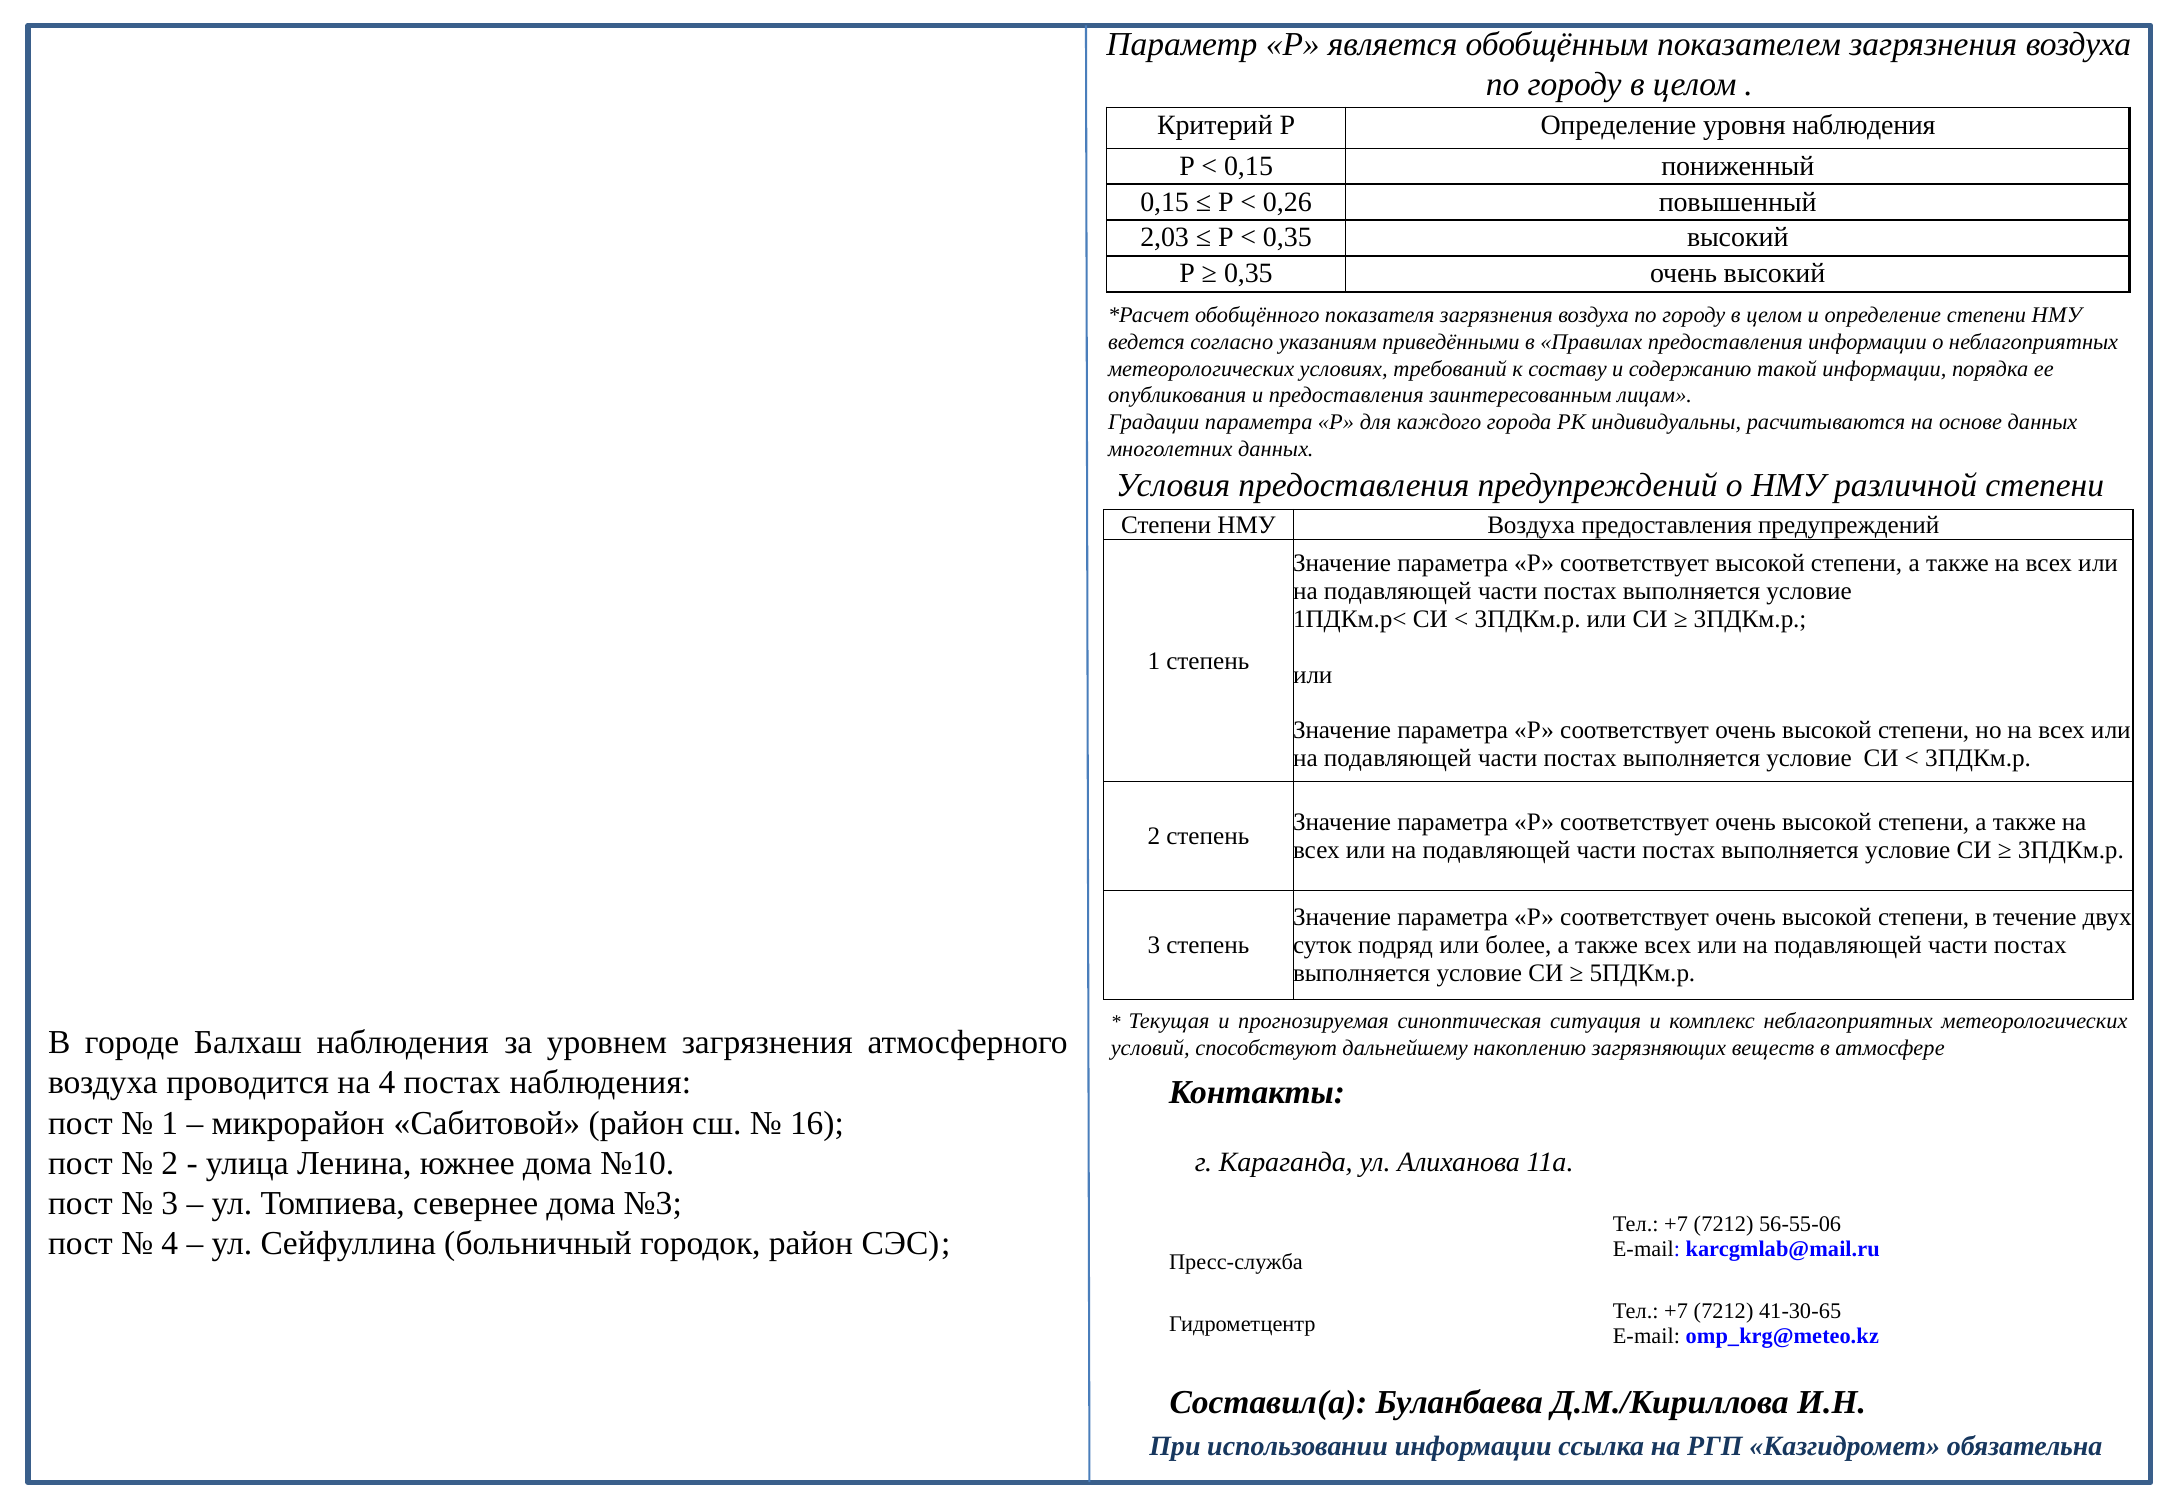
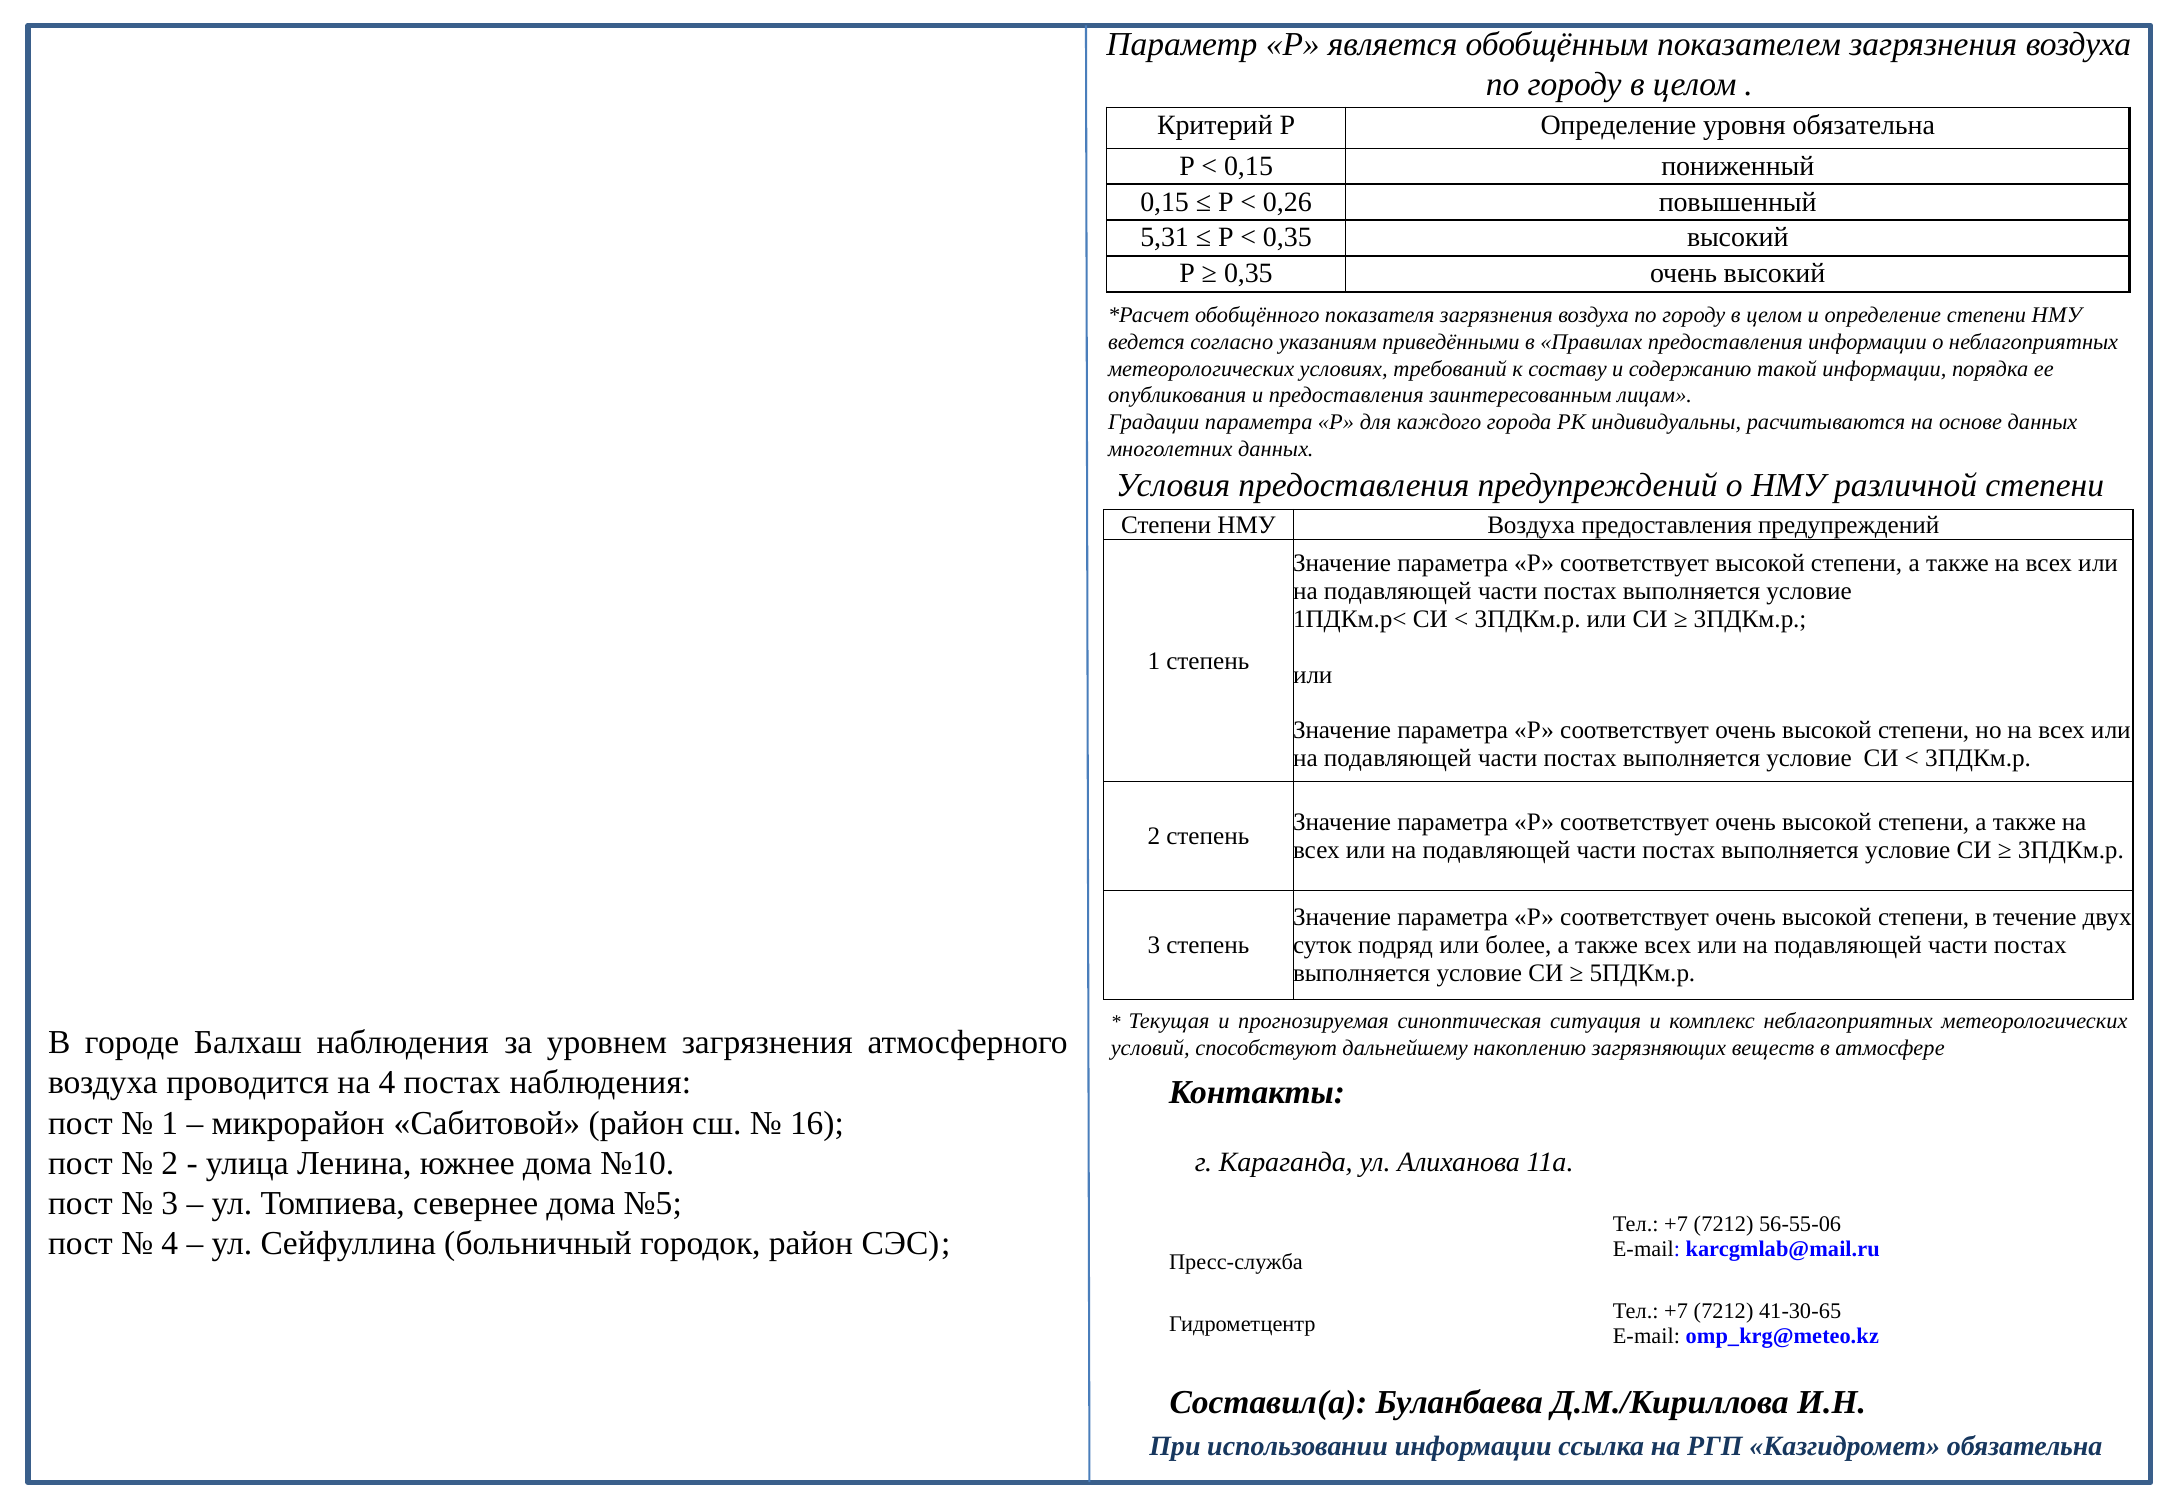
уровня наблюдения: наблюдения -> обязательна
2,03: 2,03 -> 5,31
№3: №3 -> №5
